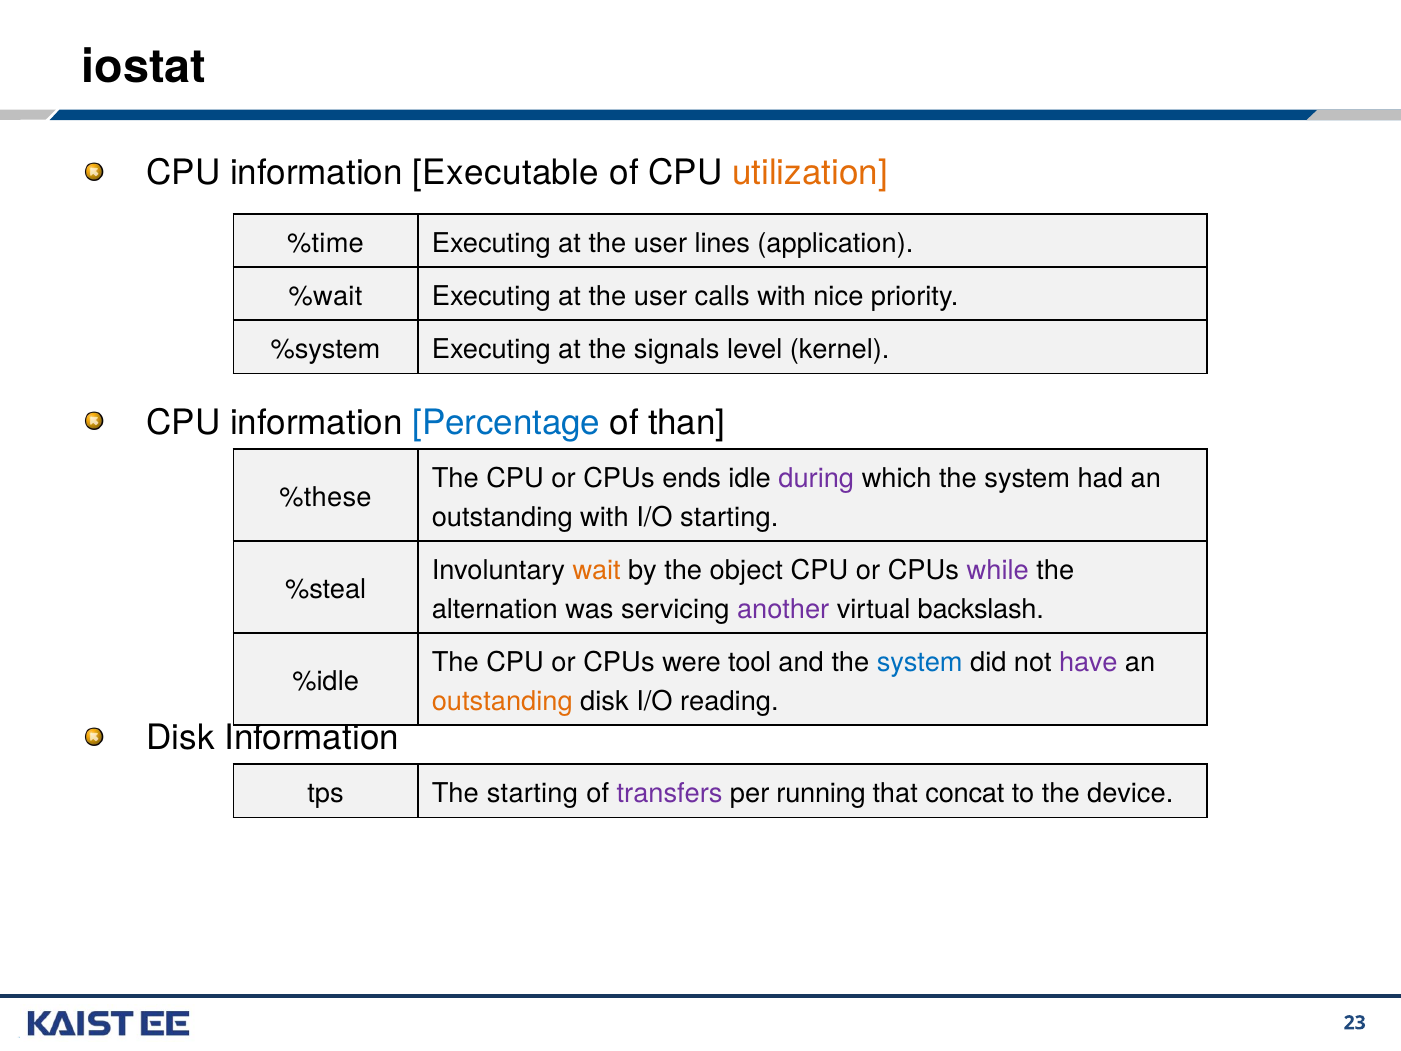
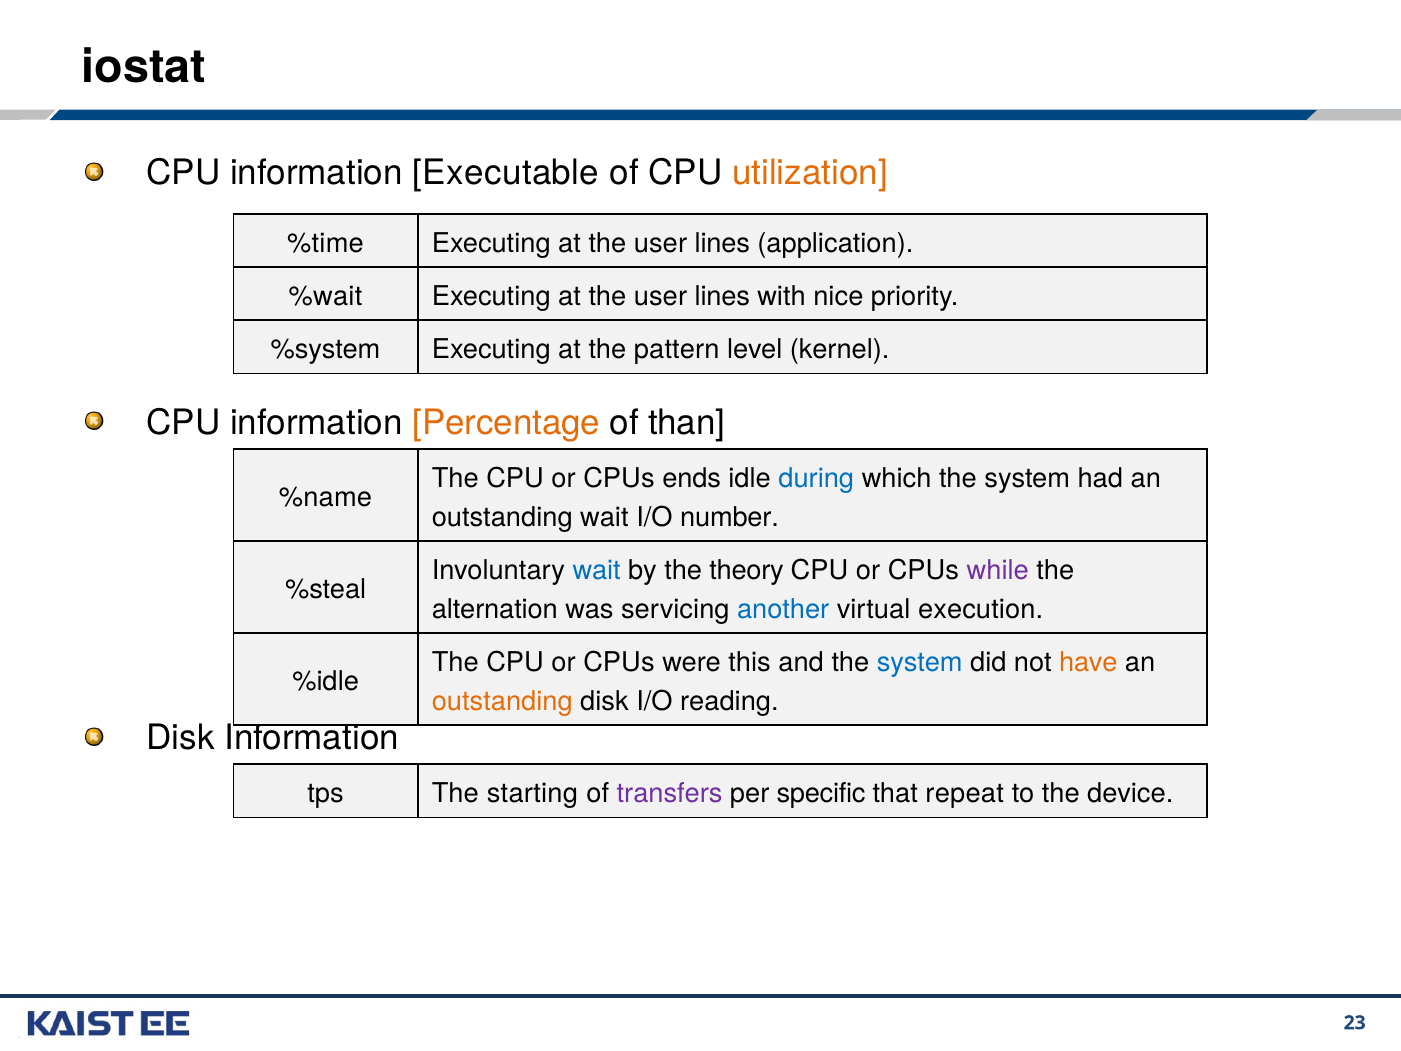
calls at (722, 296): calls -> lines
signals: signals -> pattern
Percentage colour: blue -> orange
during colour: purple -> blue
%these: %these -> %name
outstanding with: with -> wait
I/O starting: starting -> number
wait at (597, 570) colour: orange -> blue
object: object -> theory
another colour: purple -> blue
backslash: backslash -> execution
tool: tool -> this
have colour: purple -> orange
running: running -> specific
concat: concat -> repeat
